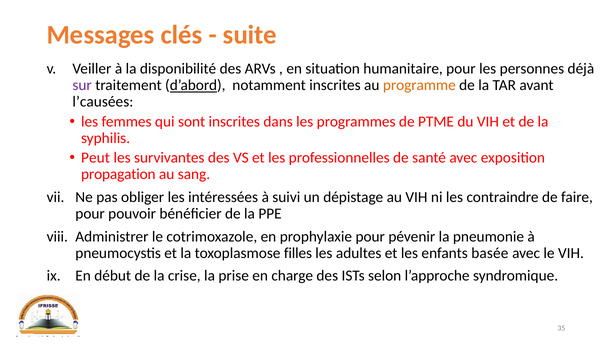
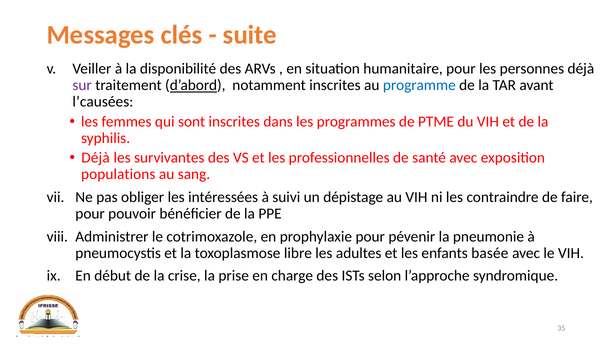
programme colour: orange -> blue
Peut at (96, 158): Peut -> Déjà
propagation: propagation -> populations
filles: filles -> libre
